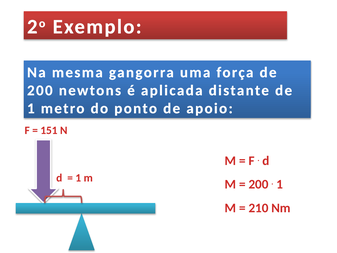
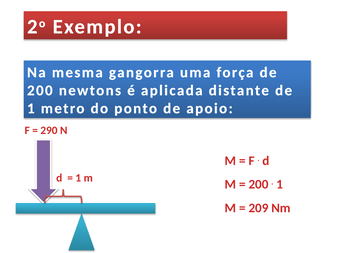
151: 151 -> 290
210: 210 -> 209
